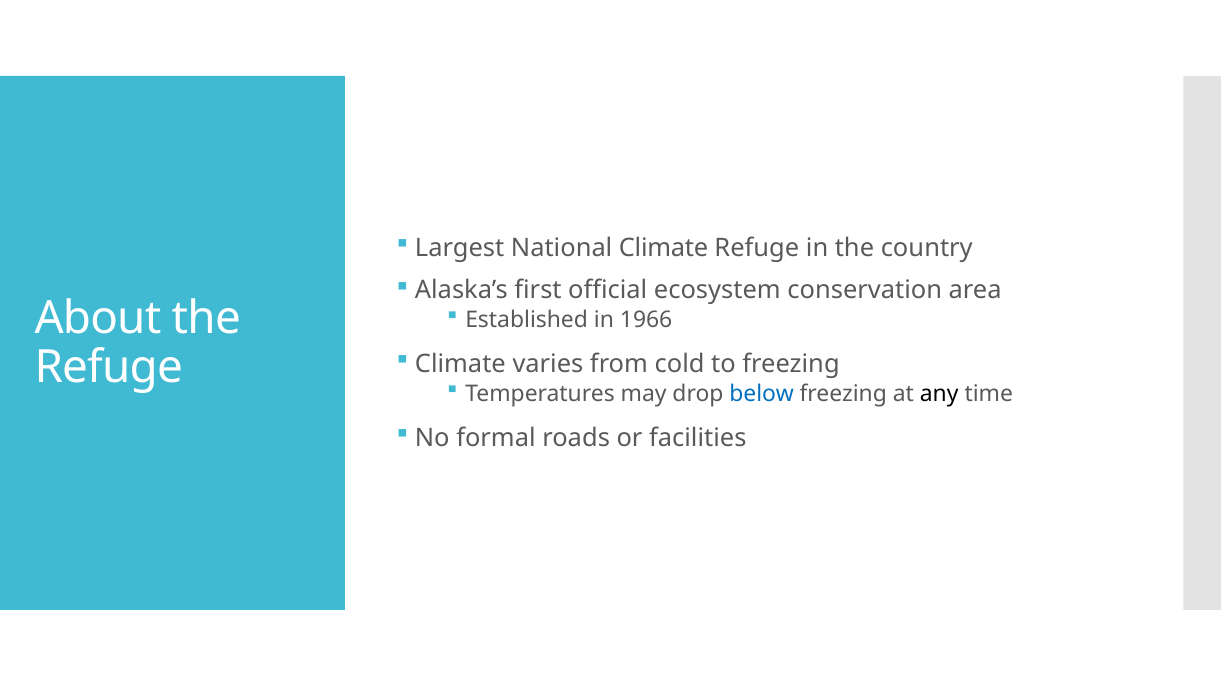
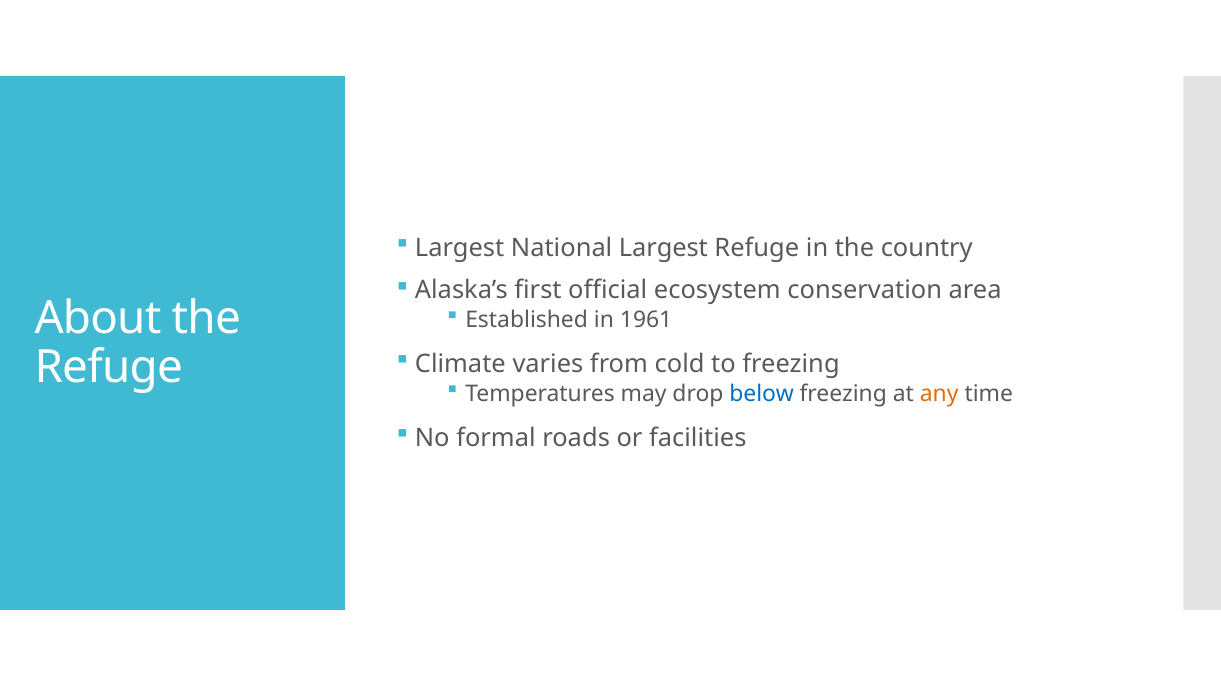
National Climate: Climate -> Largest
1966: 1966 -> 1961
any colour: black -> orange
